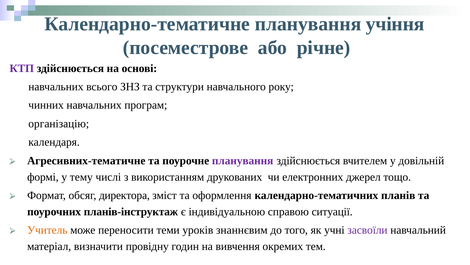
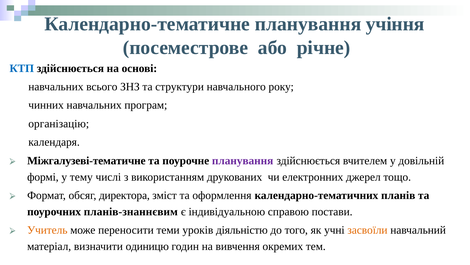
КТП colour: purple -> blue
Агресивних-тематичне: Агресивних-тематичне -> Міжгалузеві-тематичне
планів-інструктаж: планів-інструктаж -> планів-знаннєвим
ситуації: ситуації -> постави
знаннєвим: знаннєвим -> діяльністю
засвоїли colour: purple -> orange
провідну: провідну -> одиницю
